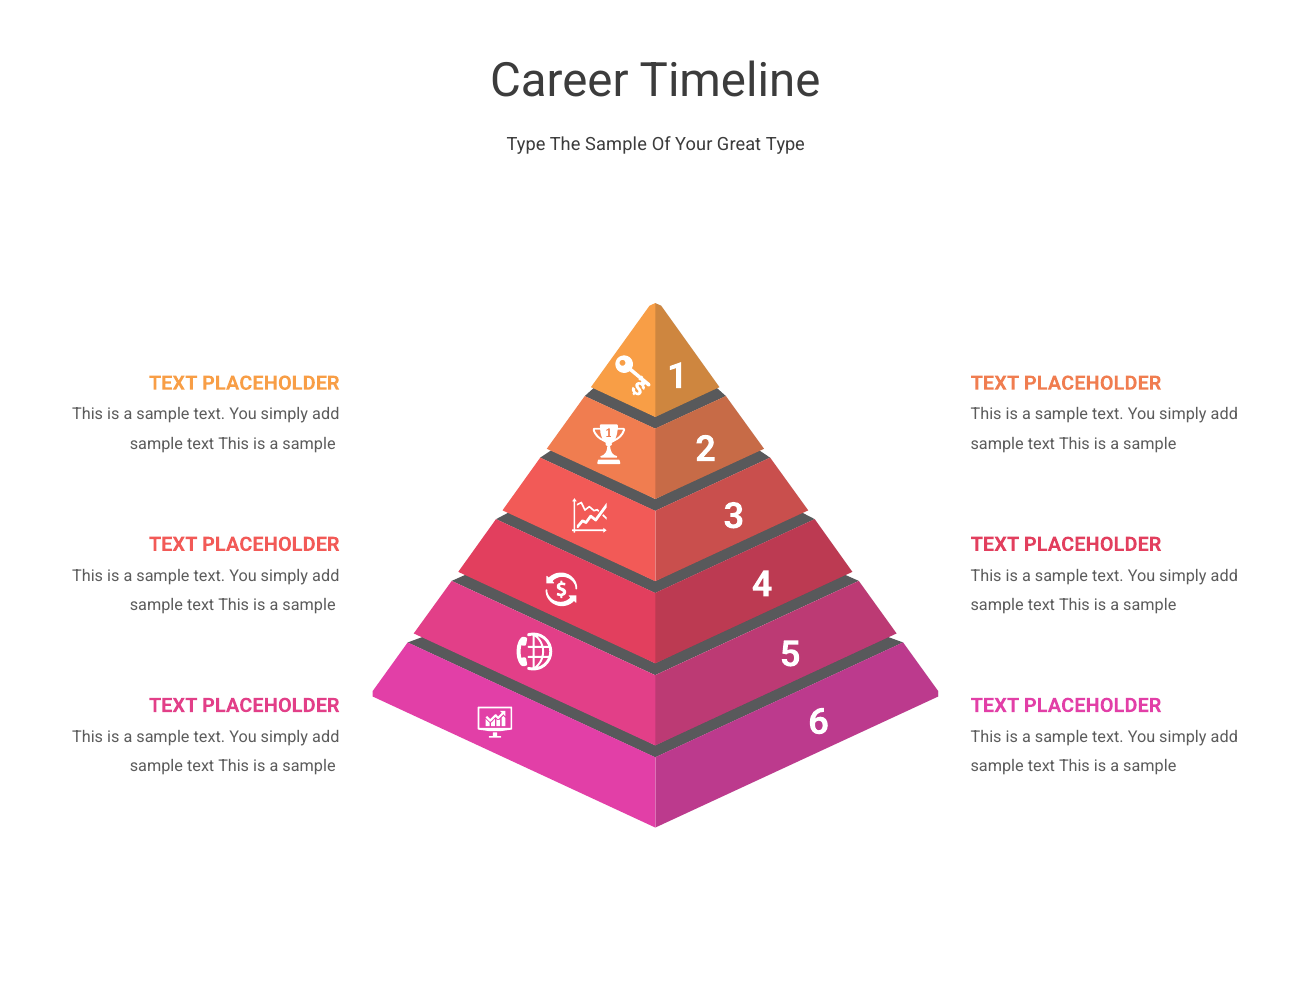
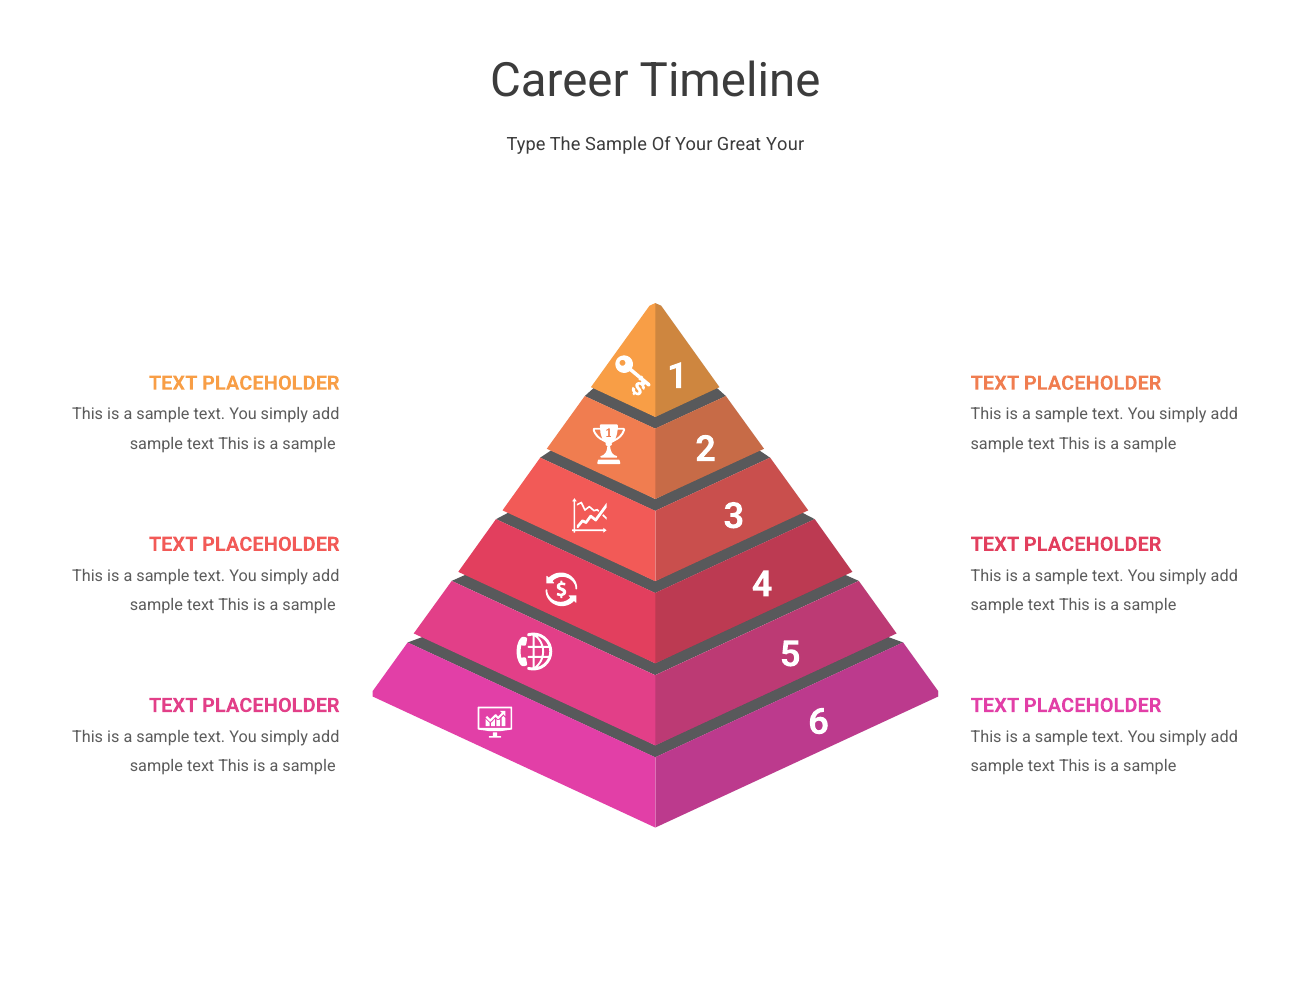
Great Type: Type -> Your
